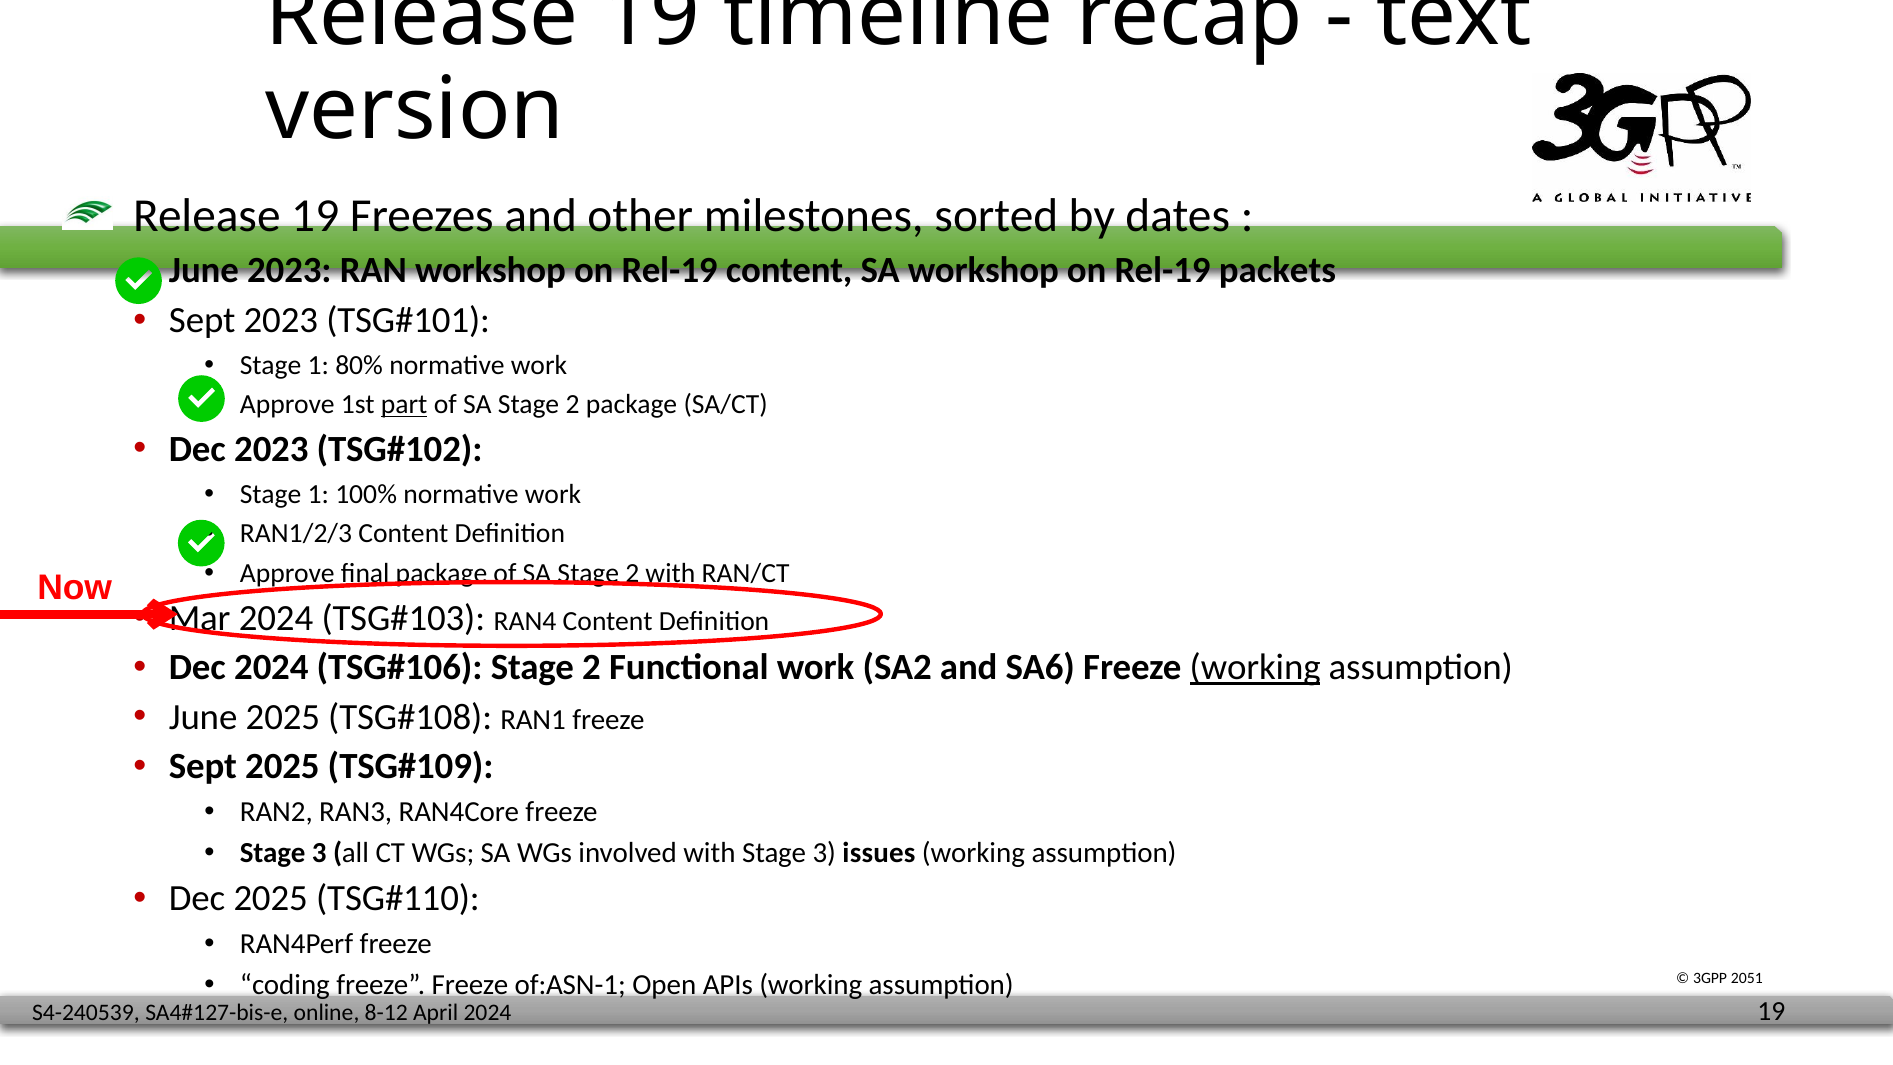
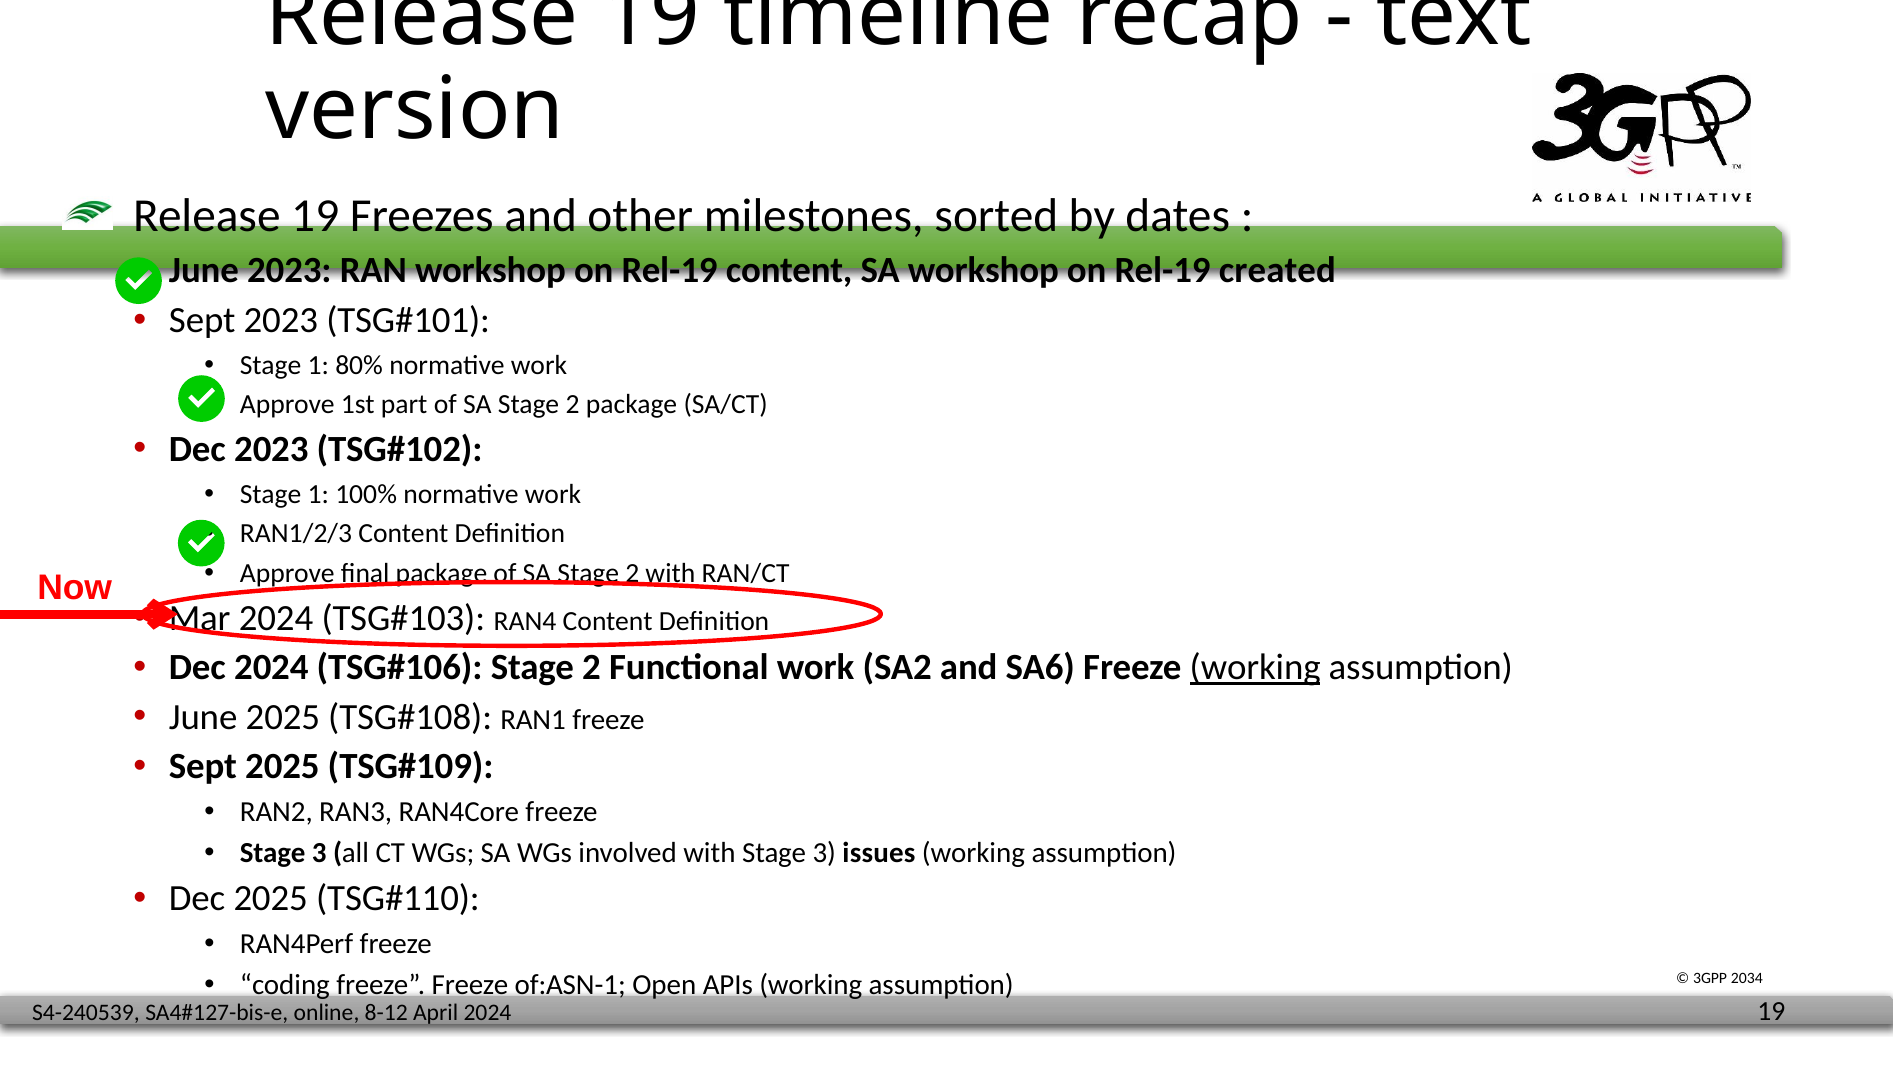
packets: packets -> created
part underline: present -> none
2051: 2051 -> 2034
